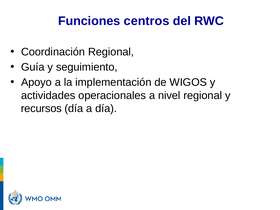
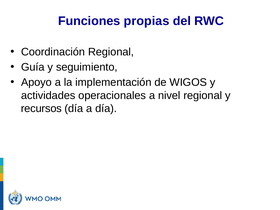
centros: centros -> propias
